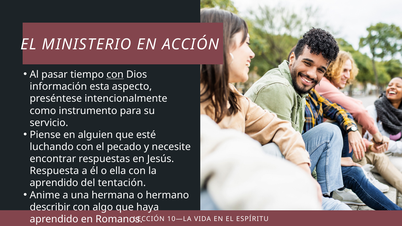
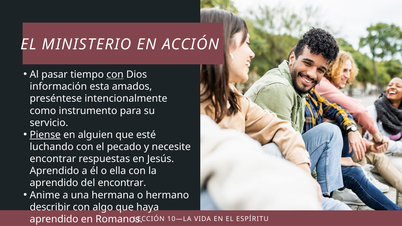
aspecto: aspecto -> amados
Piense underline: none -> present
Respuesta at (54, 171): Respuesta -> Aprendido
del tentación: tentación -> encontrar
